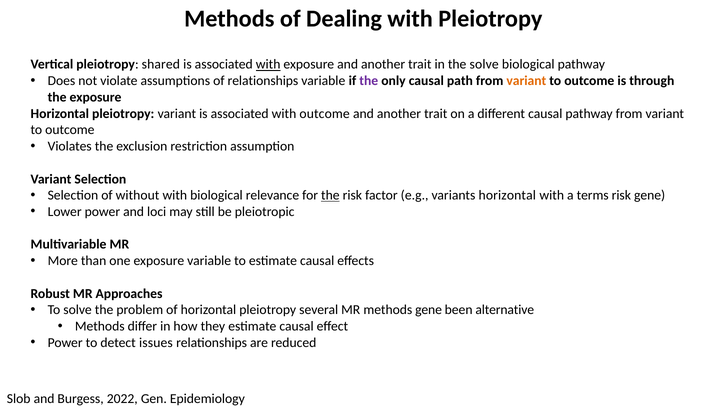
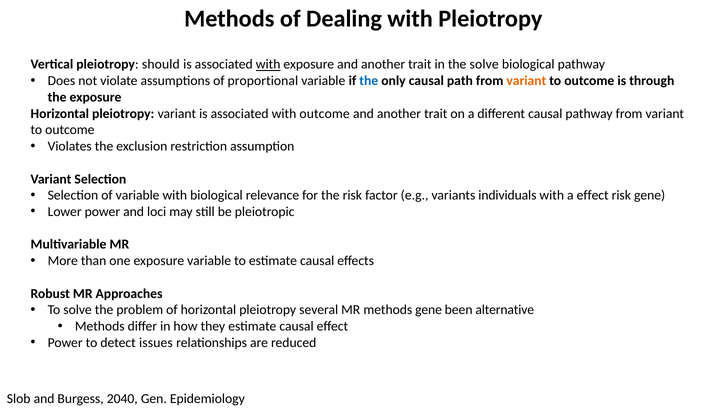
shared: shared -> should
of relationships: relationships -> proportional
the at (369, 81) colour: purple -> blue
of without: without -> variable
the at (330, 195) underline: present -> none
variants horizontal: horizontal -> individuals
a terms: terms -> effect
2022: 2022 -> 2040
